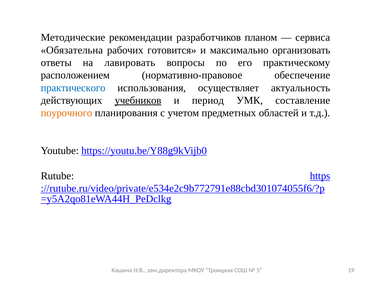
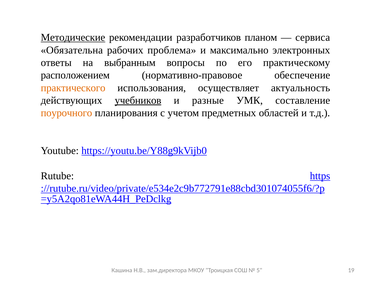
Методические underline: none -> present
готовится: готовится -> проблема
организовать: организовать -> электронных
лавировать: лавировать -> выбранным
практического colour: blue -> orange
период: период -> разные
